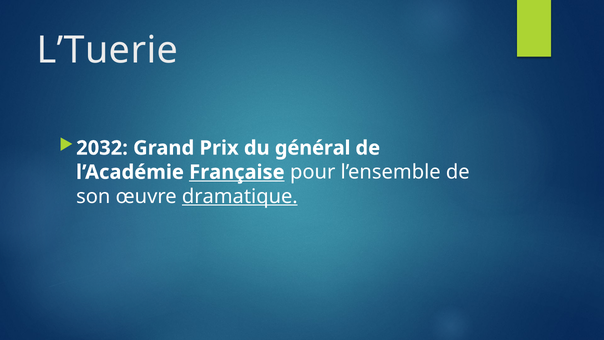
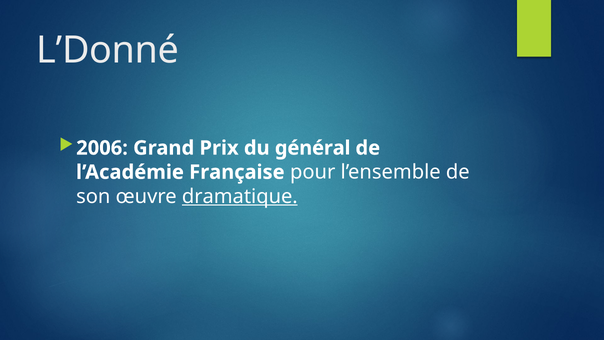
L’Tuerie: L’Tuerie -> L’Donné
2032: 2032 -> 2006
Française underline: present -> none
